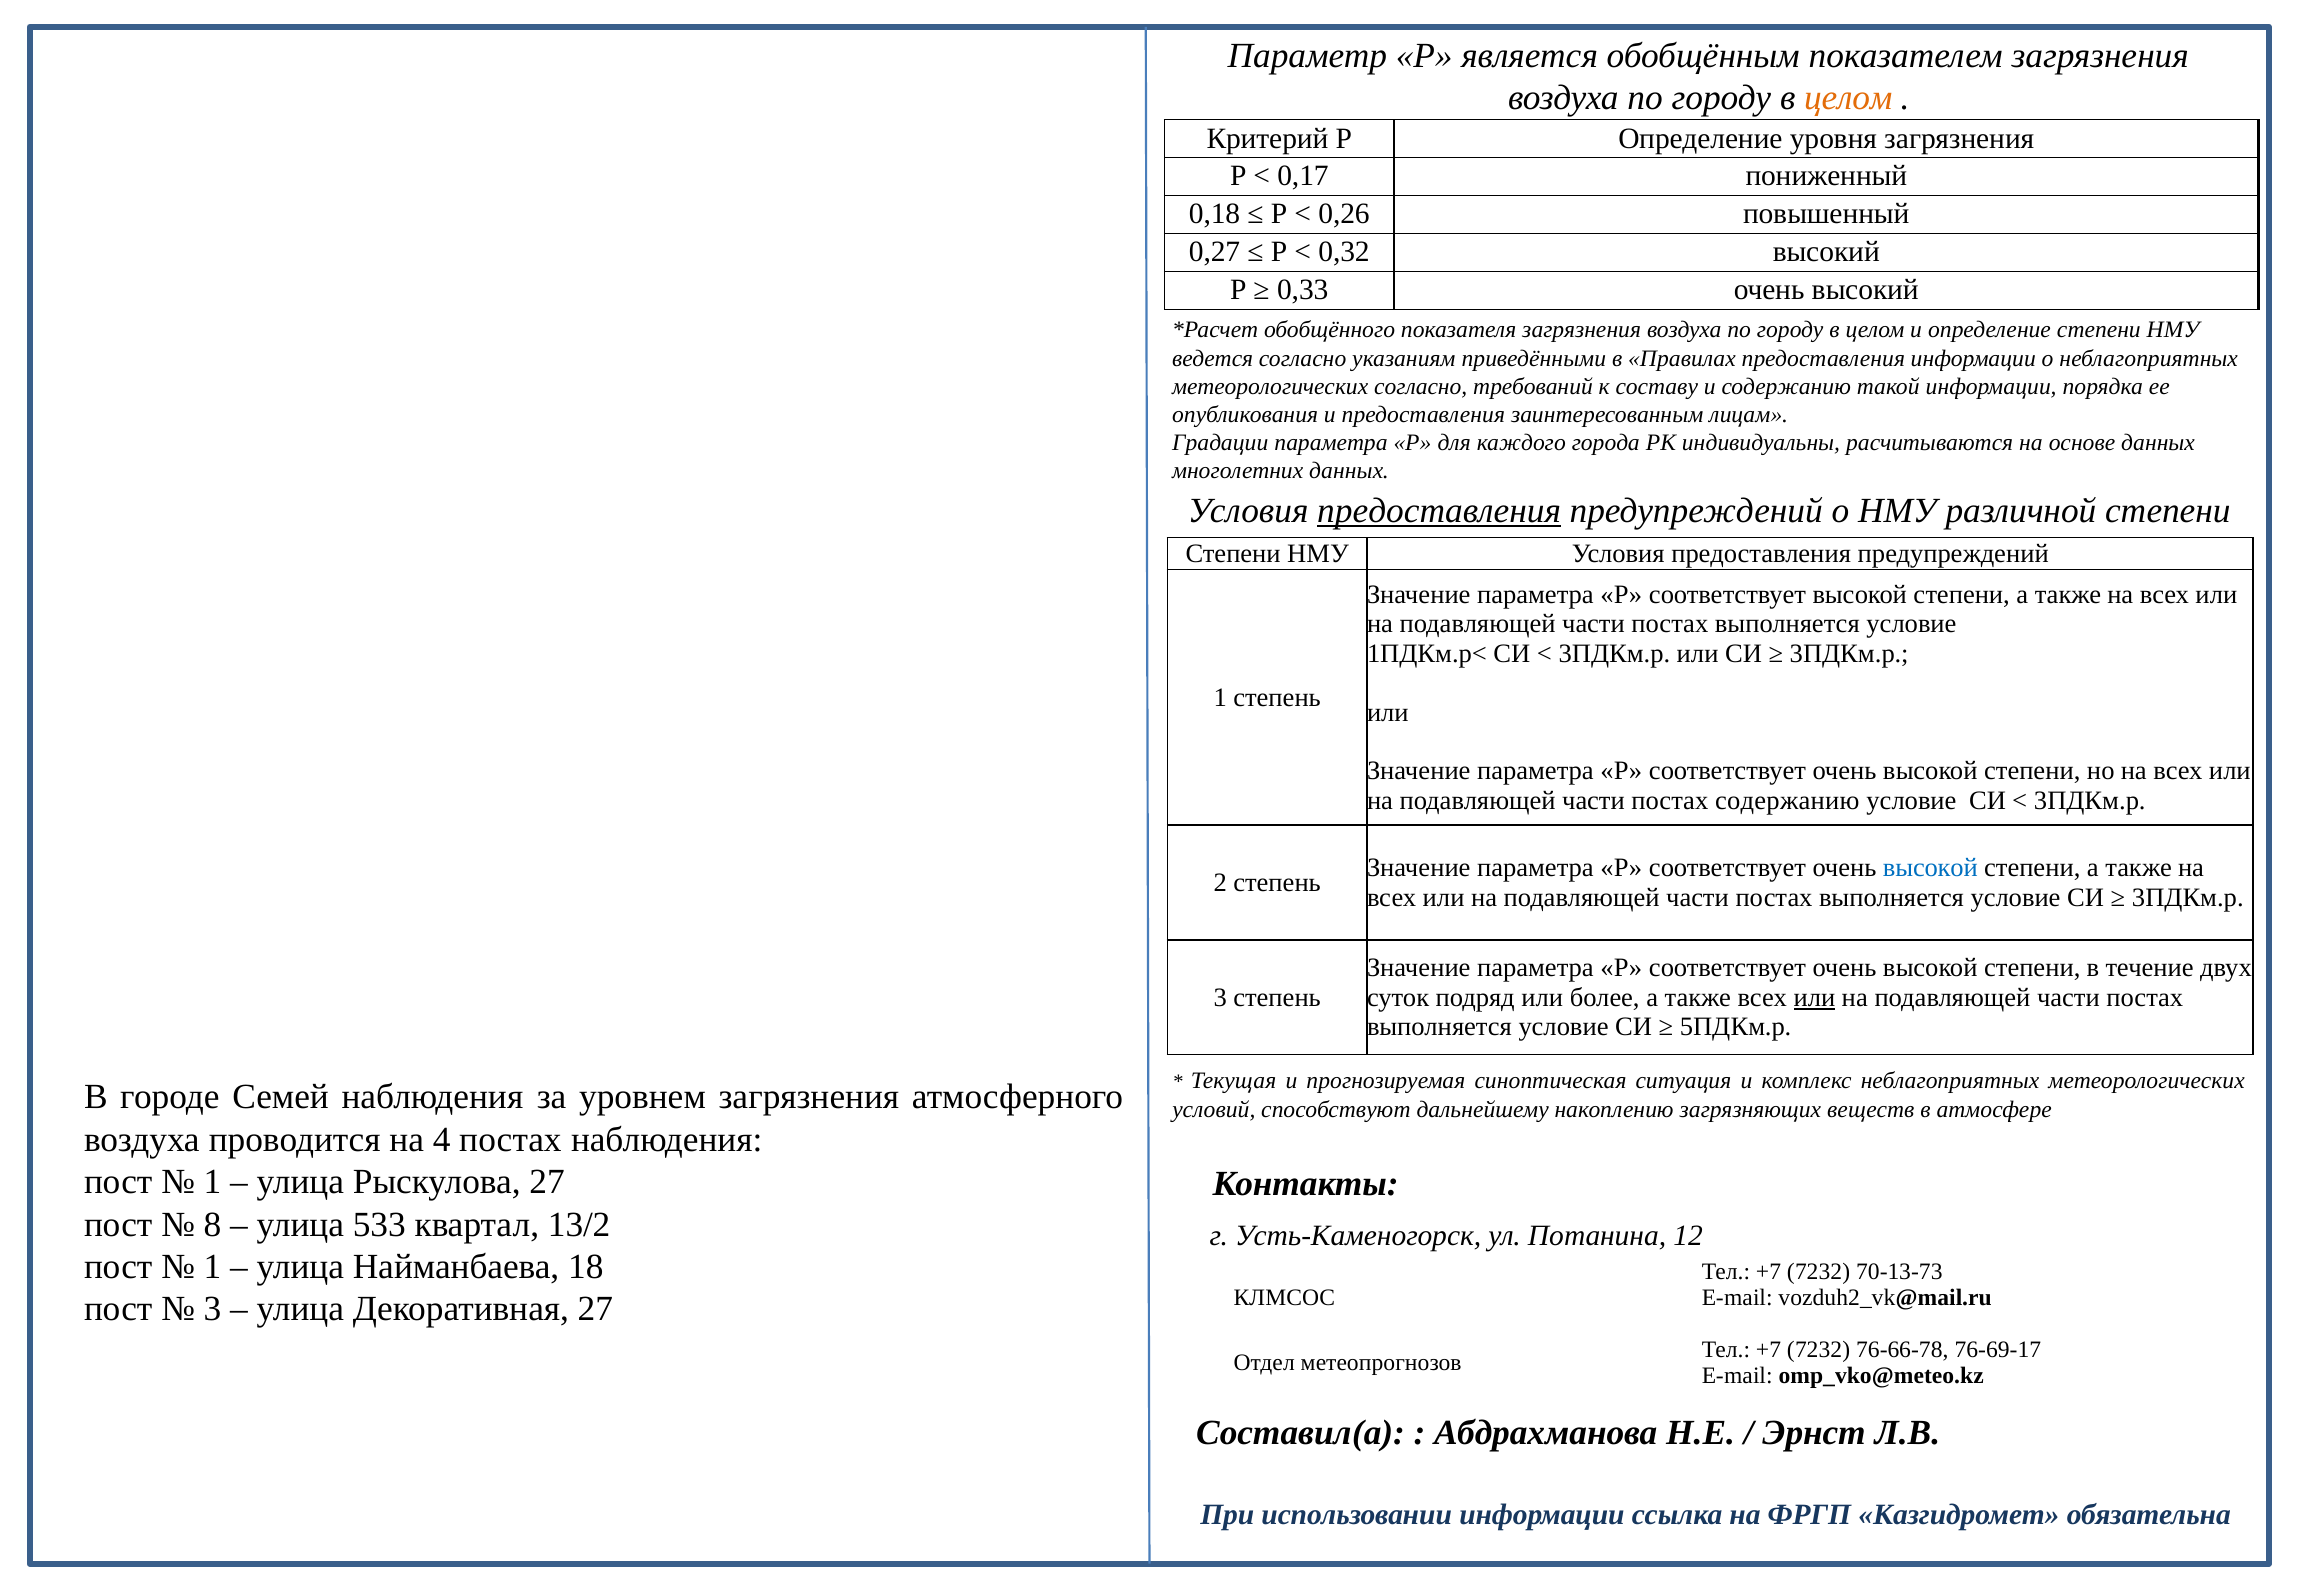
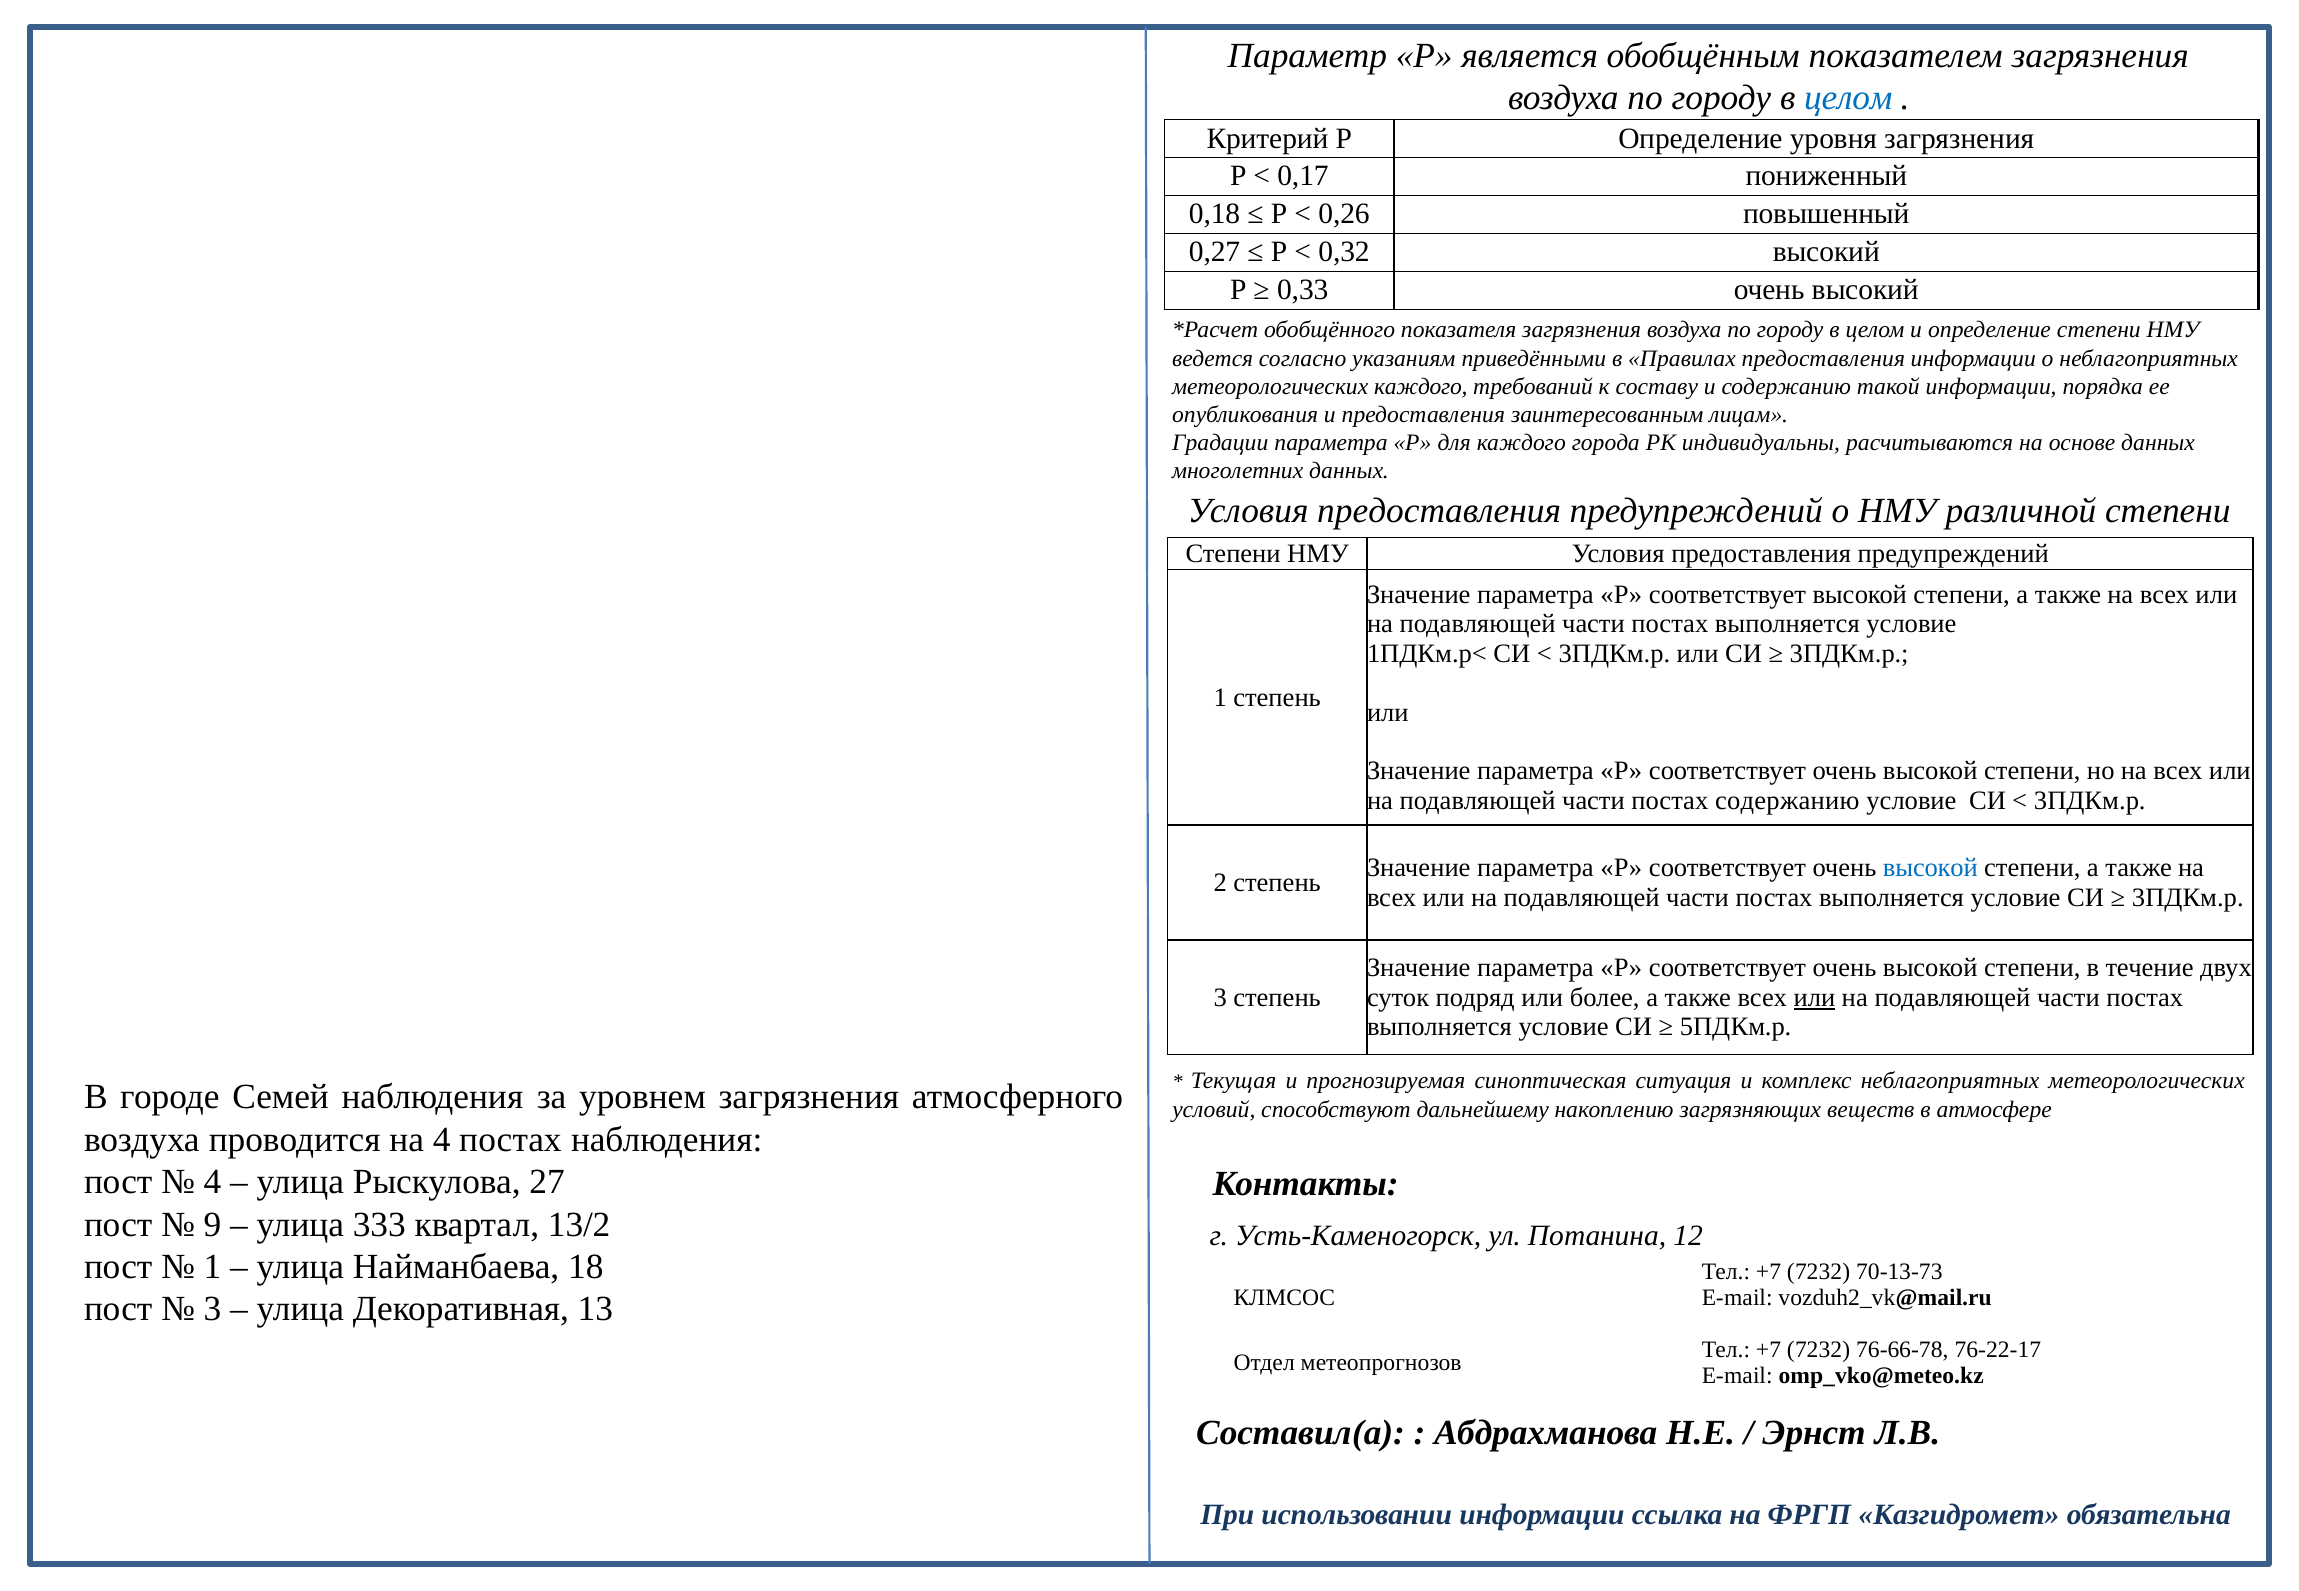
целом at (1848, 98) colour: orange -> blue
метеорологических согласно: согласно -> каждого
предоставления at (1439, 511) underline: present -> none
1 at (213, 1182): 1 -> 4
8: 8 -> 9
533: 533 -> 333
Декоративная 27: 27 -> 13
76-69-17: 76-69-17 -> 76-22-17
